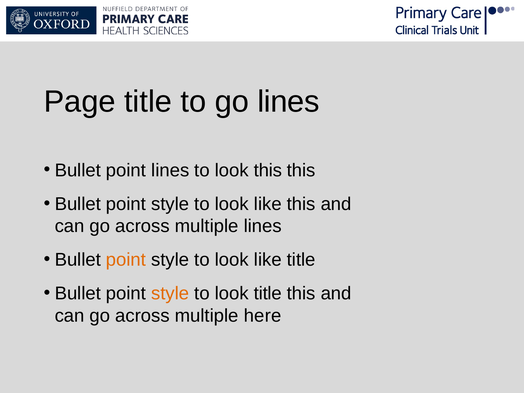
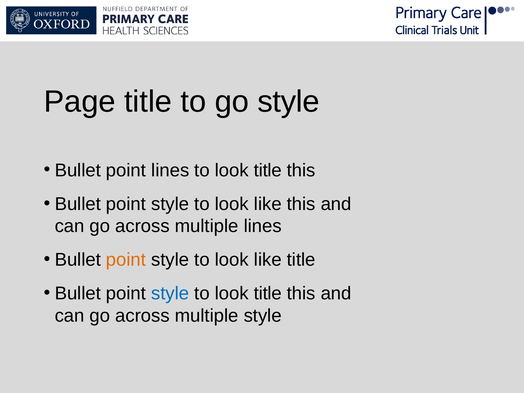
go lines: lines -> style
this at (268, 170): this -> title
style at (170, 294) colour: orange -> blue
multiple here: here -> style
